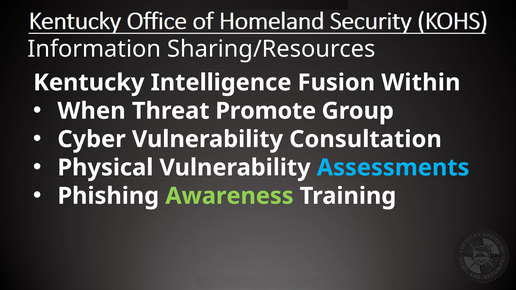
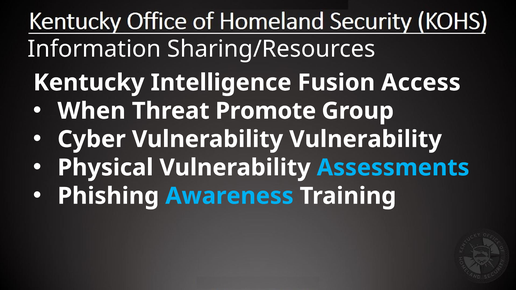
Within: Within -> Access
Vulnerability Consultation: Consultation -> Vulnerability
Awareness colour: light green -> light blue
